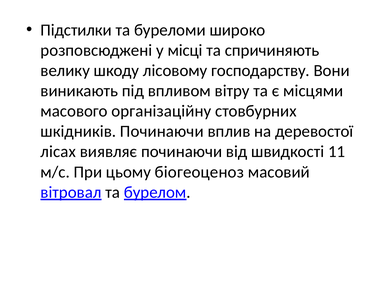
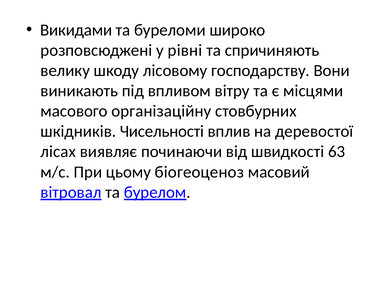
Підстилки: Підстилки -> Викидами
місці: місці -> рівні
шкідників Починаючи: Починаючи -> Чисельності
11: 11 -> 63
